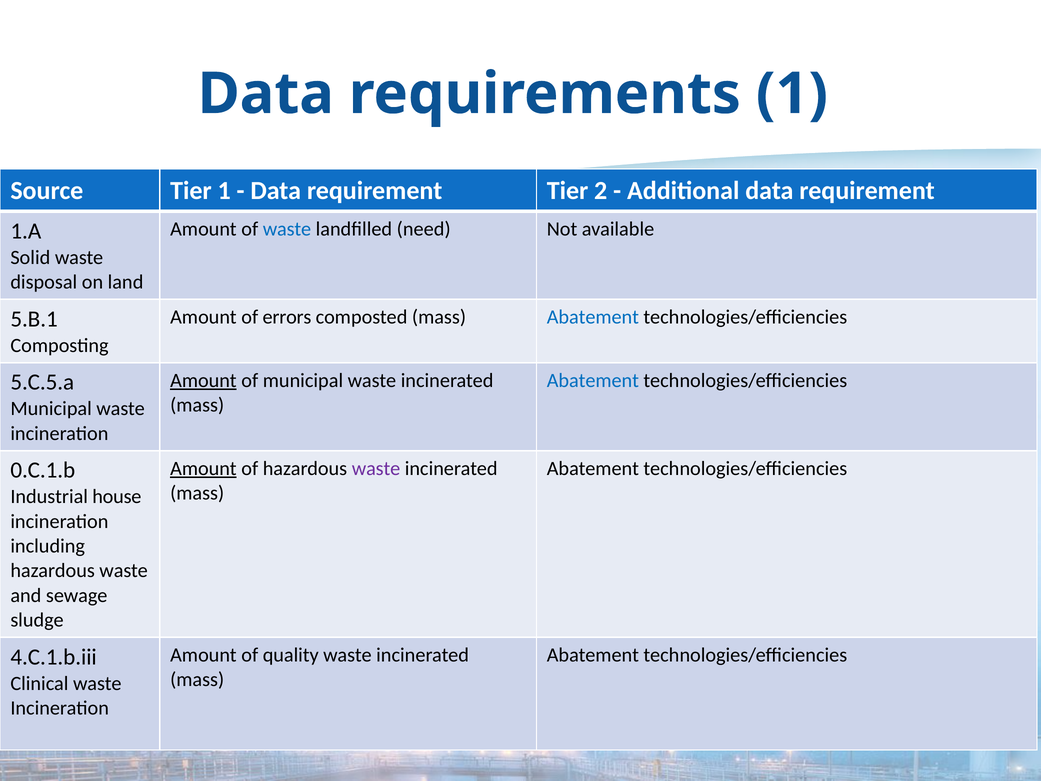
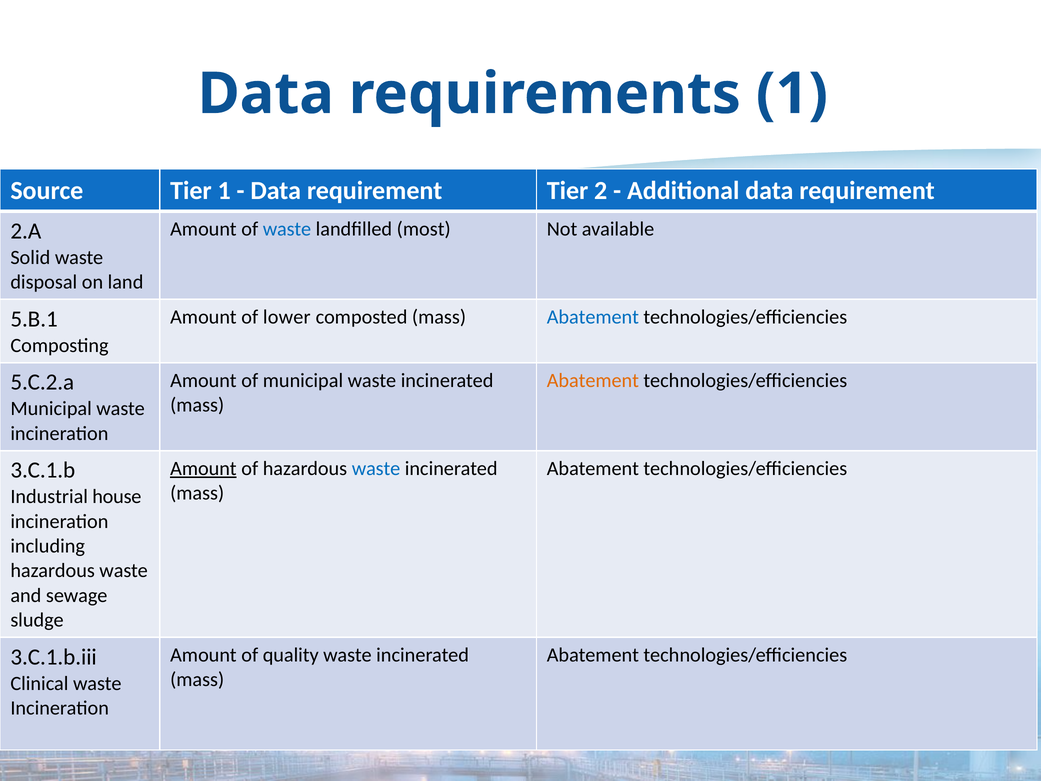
need: need -> most
1.A: 1.A -> 2.A
errors: errors -> lower
Amount at (203, 380) underline: present -> none
Abatement at (593, 380) colour: blue -> orange
5.C.5.a: 5.C.5.a -> 5.C.2.a
waste at (376, 468) colour: purple -> blue
0.C.1.b: 0.C.1.b -> 3.C.1.b
4.C.1.b.iii: 4.C.1.b.iii -> 3.C.1.b.iii
